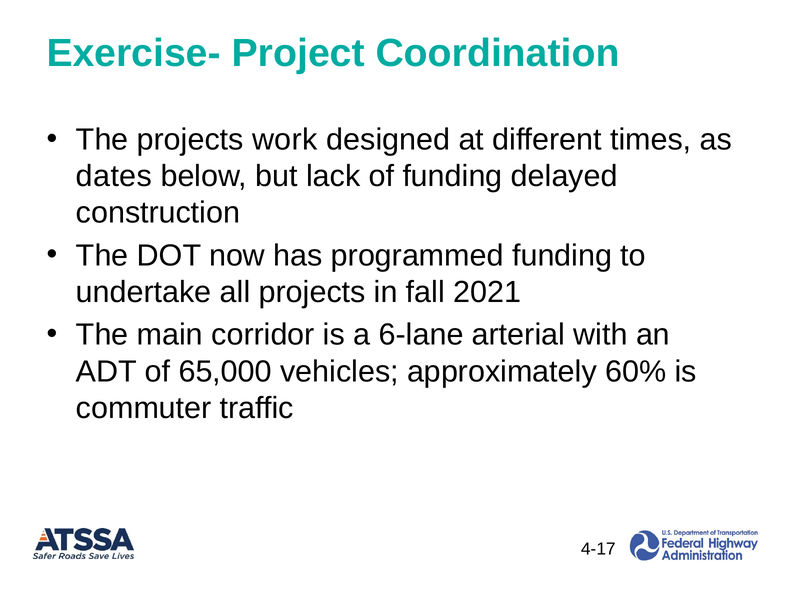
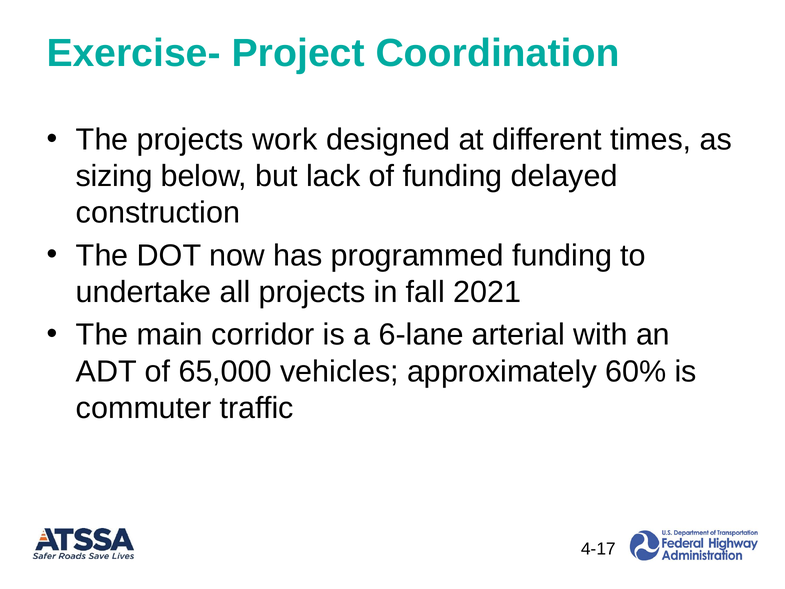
dates: dates -> sizing
